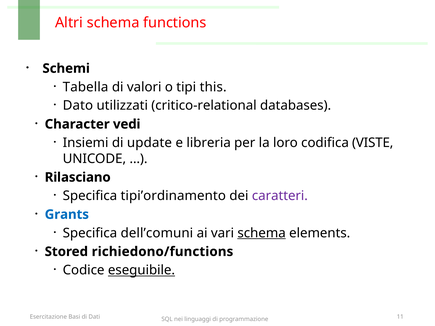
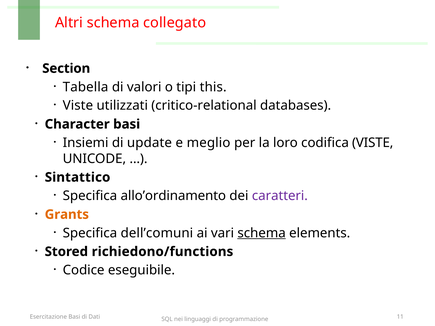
functions: functions -> collegato
Schemi: Schemi -> Section
Dato at (78, 106): Dato -> Viste
Character vedi: vedi -> basi
libreria: libreria -> meglio
Rilasciano: Rilasciano -> Sintattico
tipi’ordinamento: tipi’ordinamento -> allo’ordinamento
Grants colour: blue -> orange
eseguibile underline: present -> none
